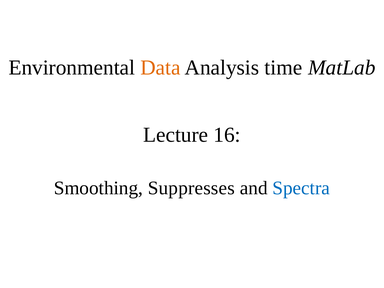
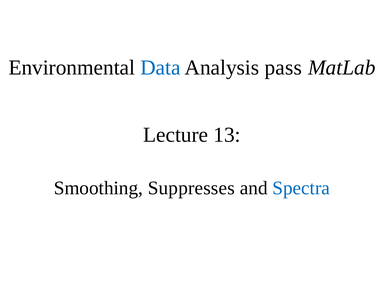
Data colour: orange -> blue
time: time -> pass
16: 16 -> 13
